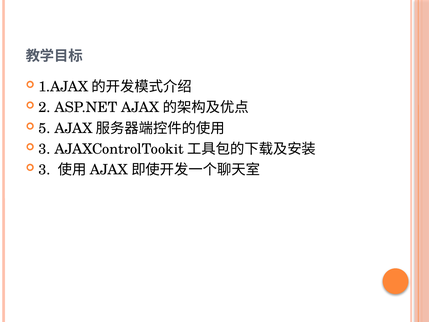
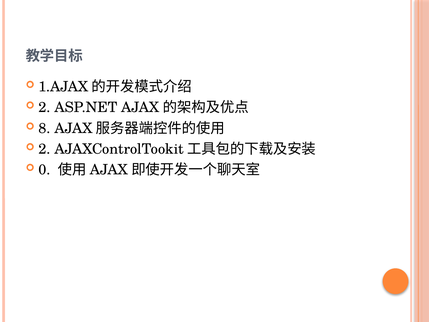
5: 5 -> 8
3 at (45, 149): 3 -> 2
3 at (45, 170): 3 -> 0
